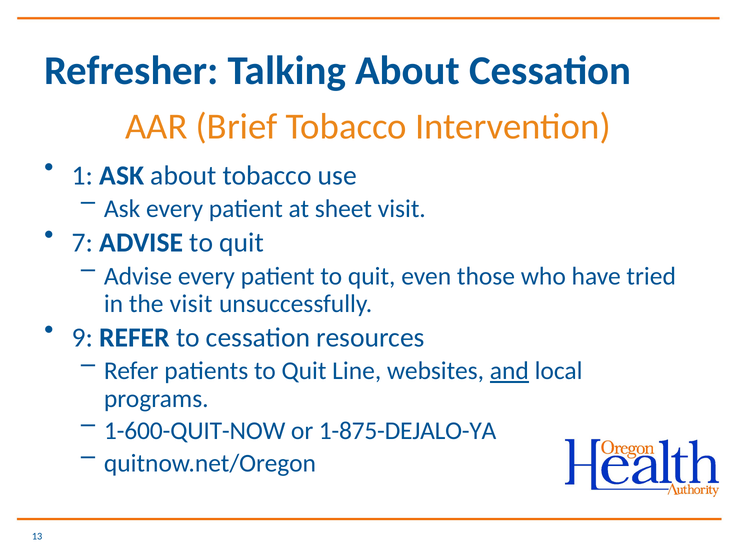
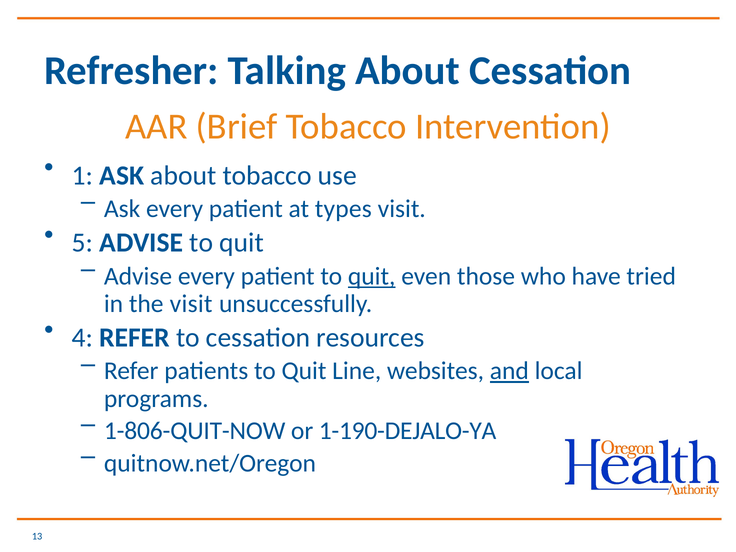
sheet: sheet -> types
7: 7 -> 5
quit at (372, 276) underline: none -> present
9: 9 -> 4
1-600-QUIT-NOW: 1-600-QUIT-NOW -> 1-806-QUIT-NOW
1-875-DEJALO-YA: 1-875-DEJALO-YA -> 1-190-DEJALO-YA
